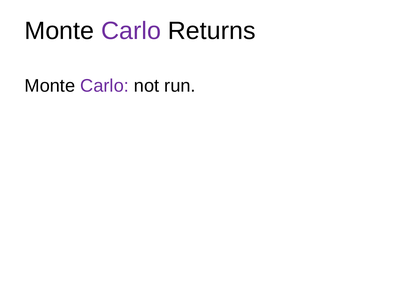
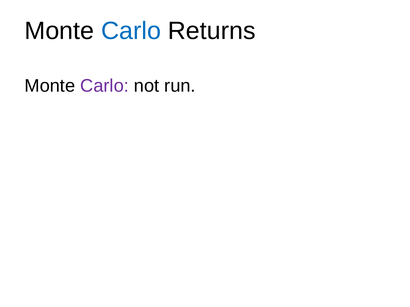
Carlo at (131, 31) colour: purple -> blue
